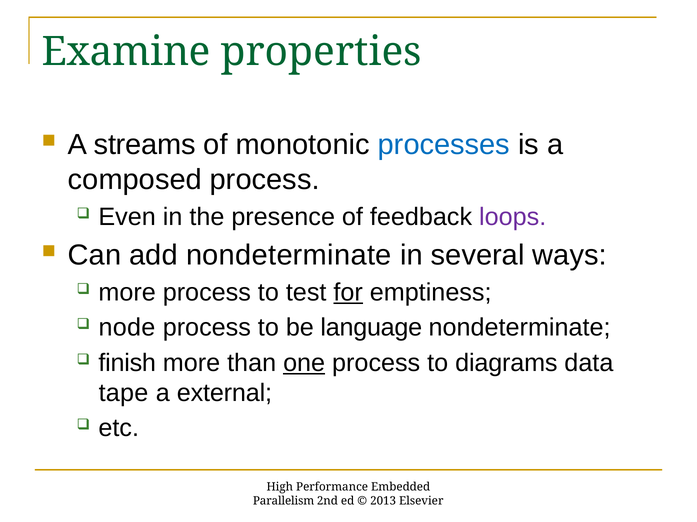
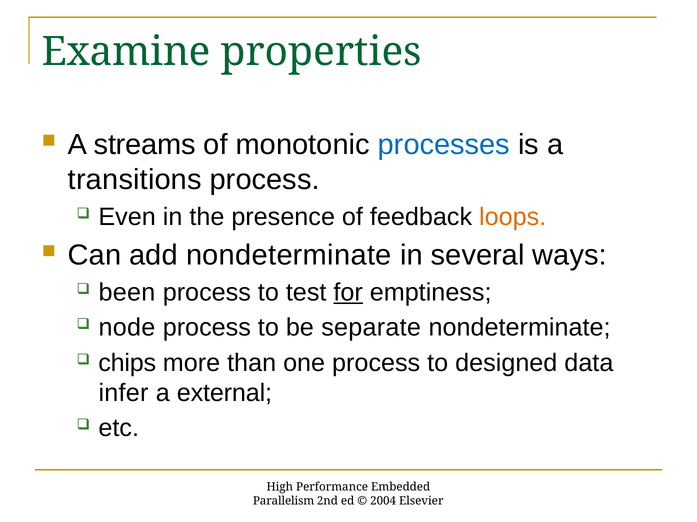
composed: composed -> transitions
loops colour: purple -> orange
more at (127, 293): more -> been
language: language -> separate
finish: finish -> chips
one underline: present -> none
diagrams: diagrams -> designed
tape: tape -> infer
2013: 2013 -> 2004
